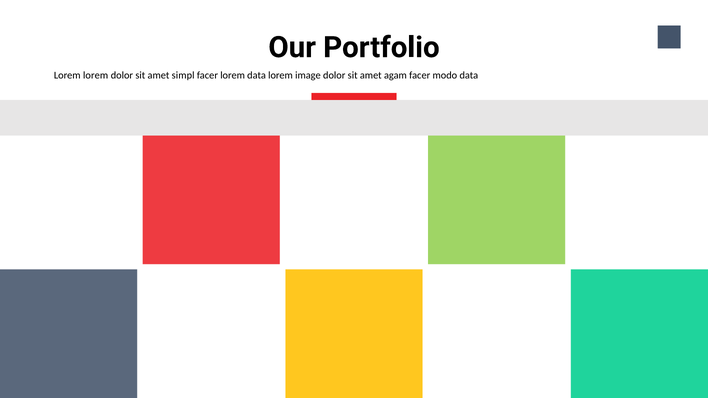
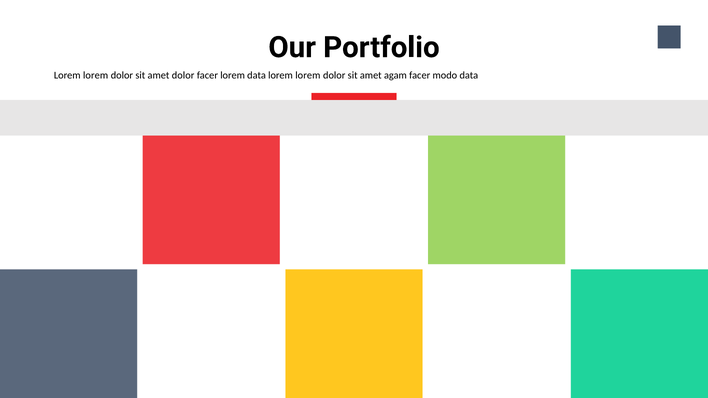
amet simpl: simpl -> dolor
data lorem image: image -> lorem
